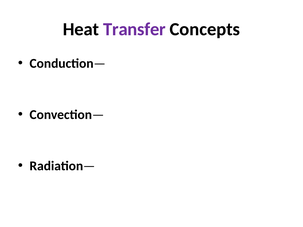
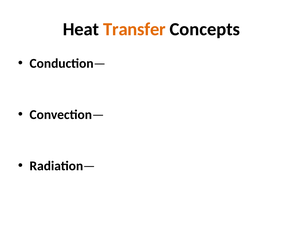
Transfer colour: purple -> orange
